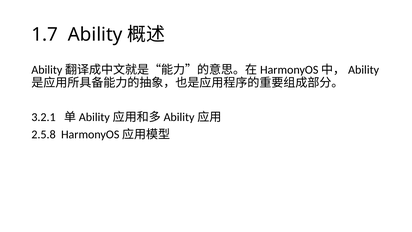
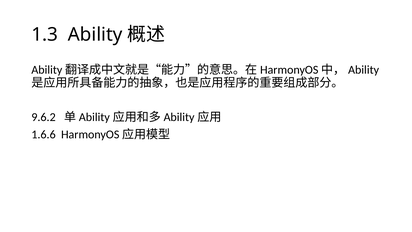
1.7: 1.7 -> 1.3
3.2.1: 3.2.1 -> 9.6.2
2.5.8: 2.5.8 -> 1.6.6
